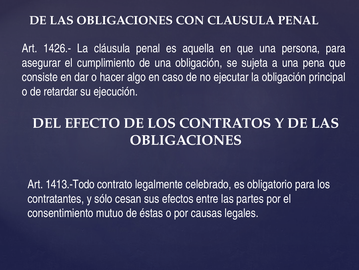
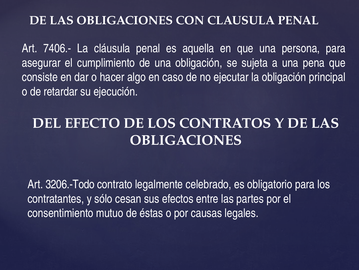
1426.-: 1426.- -> 7406.-
1413.-Todo: 1413.-Todo -> 3206.-Todo
